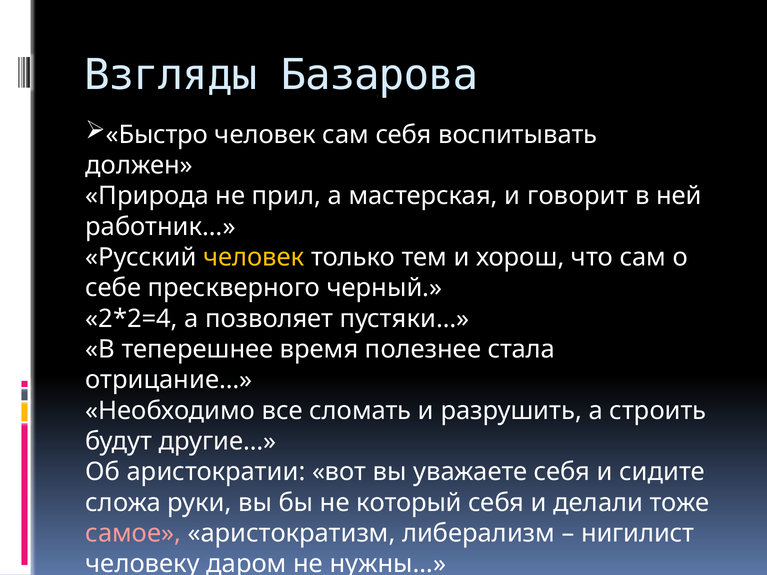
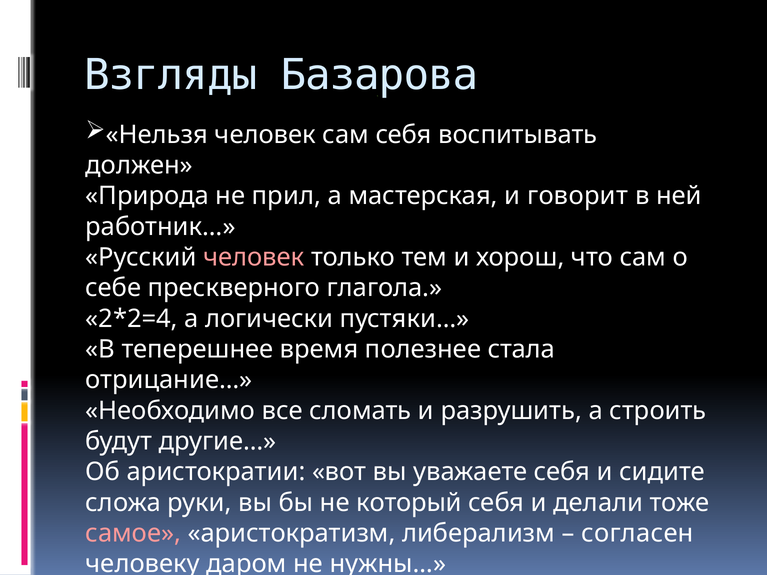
Быстро: Быстро -> Нельзя
человек at (254, 257) colour: yellow -> pink
черный: черный -> глагола
позволяет: позволяет -> логически
нигилист: нигилист -> согласен
